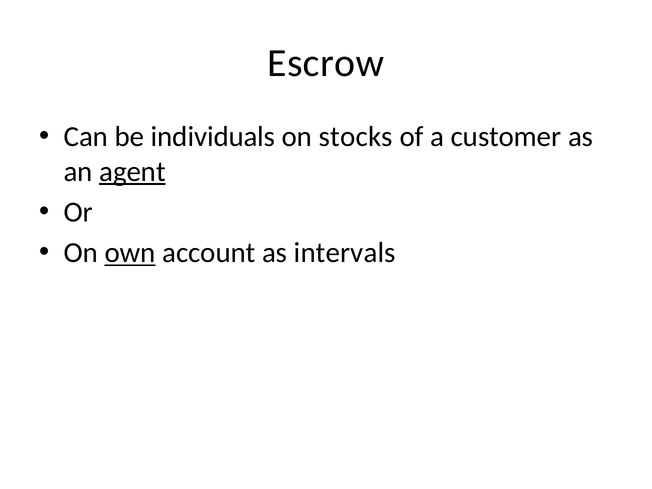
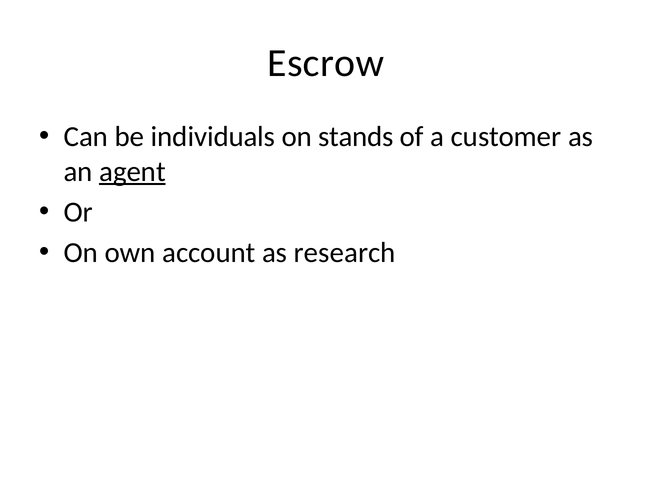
stocks: stocks -> stands
own underline: present -> none
intervals: intervals -> research
